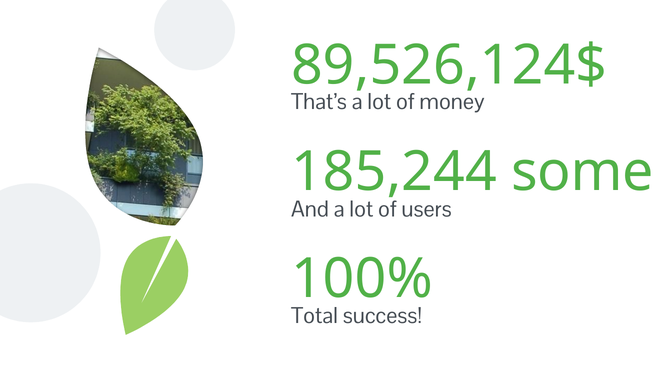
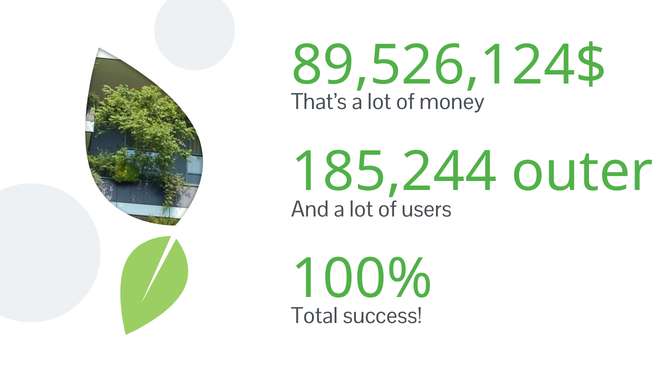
some: some -> outer
